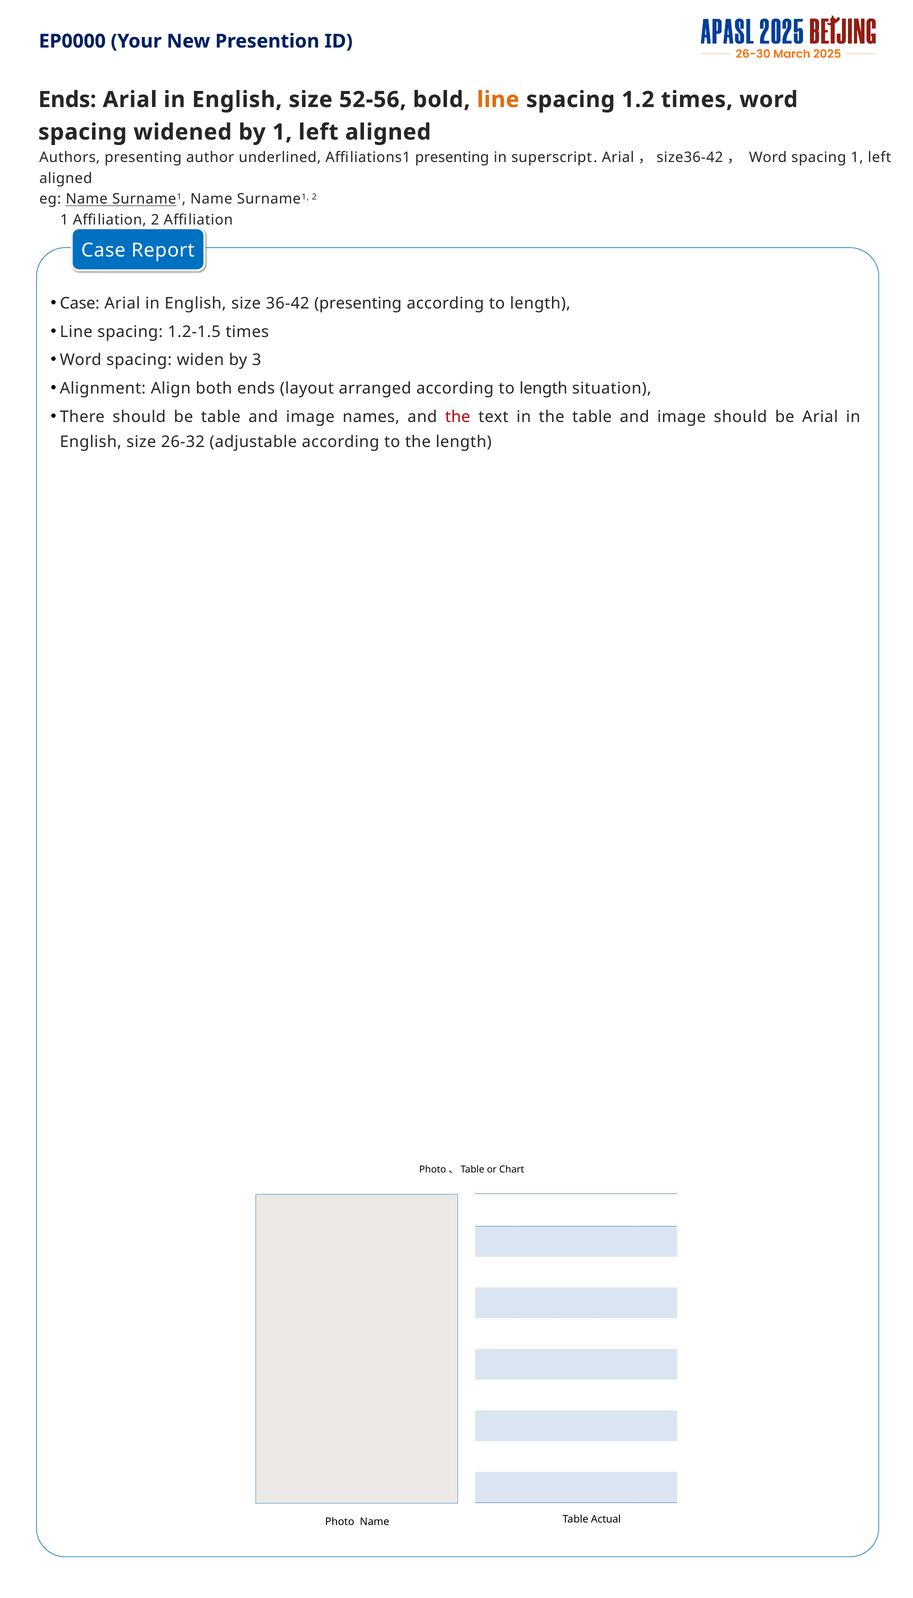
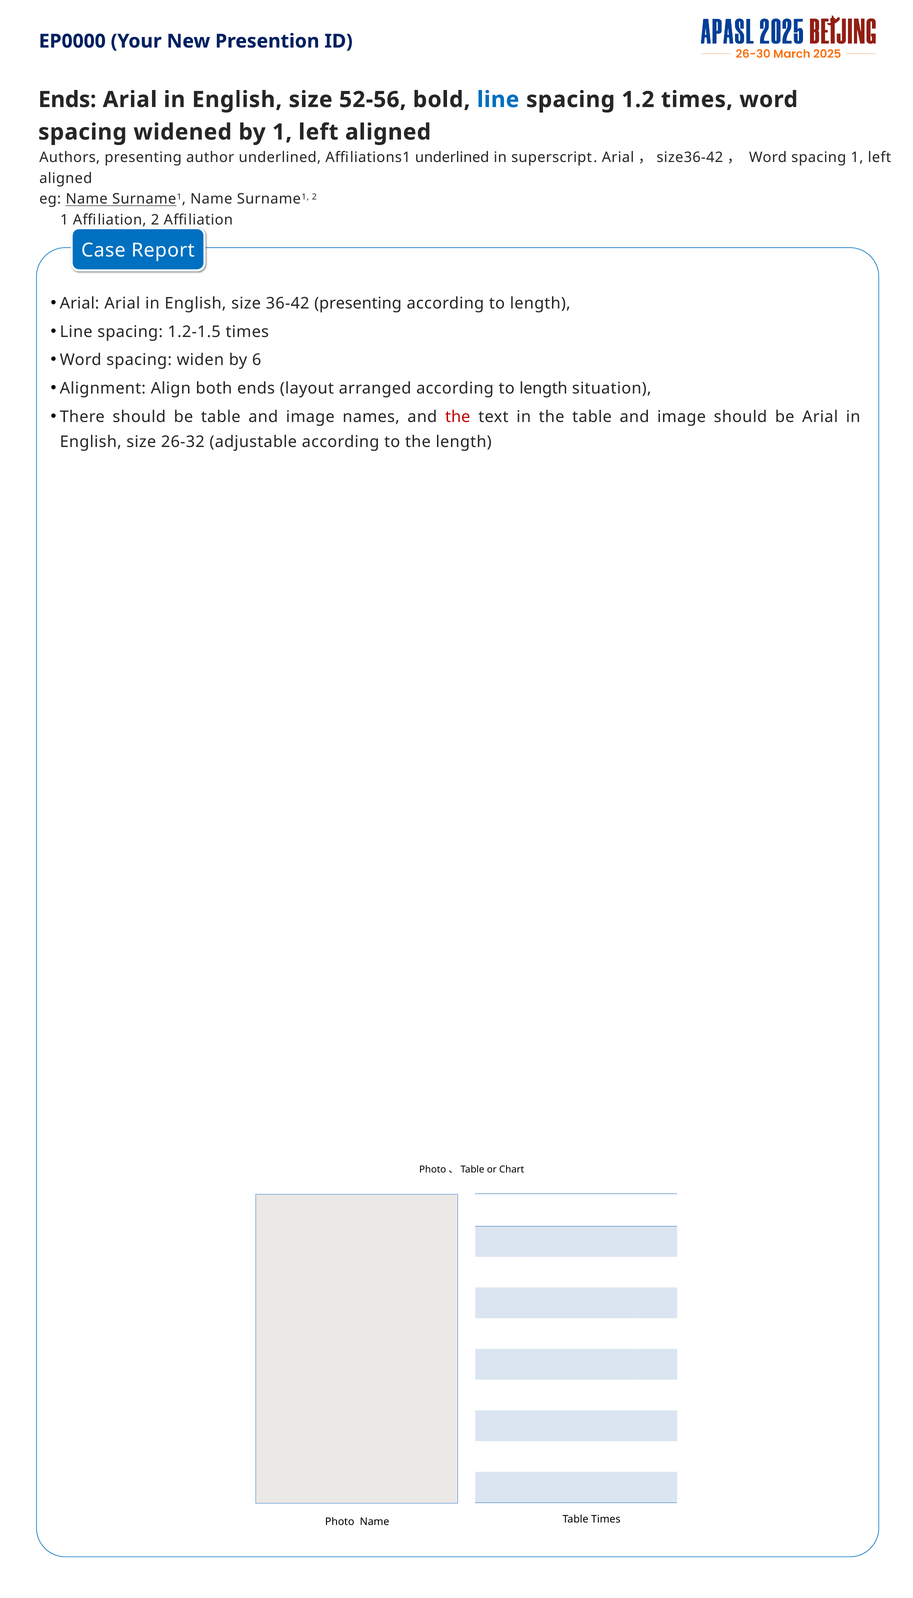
line at (498, 100) colour: orange -> blue
Affiliations1 presenting: presenting -> underlined
Case at (80, 303): Case -> Arial
3: 3 -> 6
Table Actual: Actual -> Times
